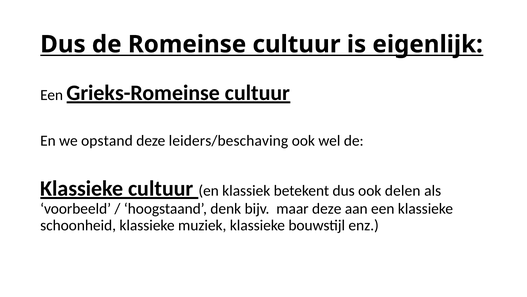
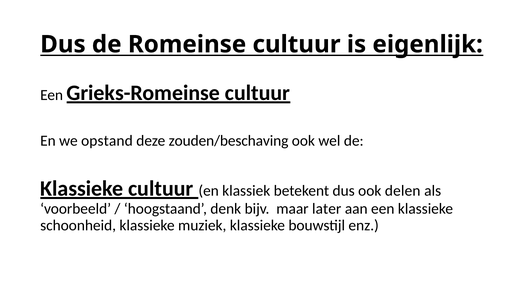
leiders/beschaving: leiders/beschaving -> zouden/beschaving
maar deze: deze -> later
